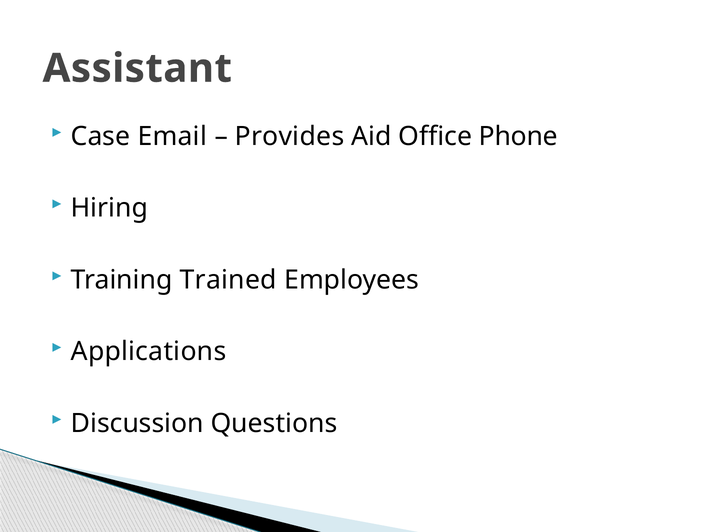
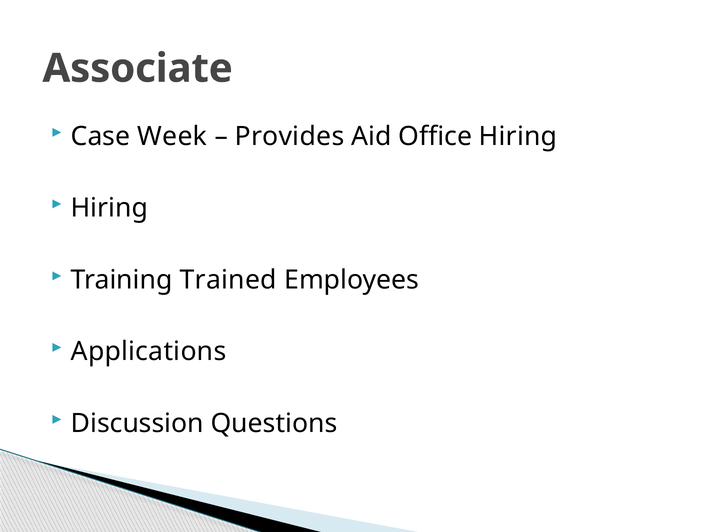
Assistant: Assistant -> Associate
Email: Email -> Week
Office Phone: Phone -> Hiring
